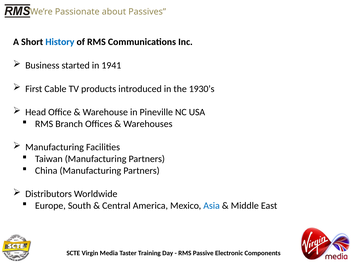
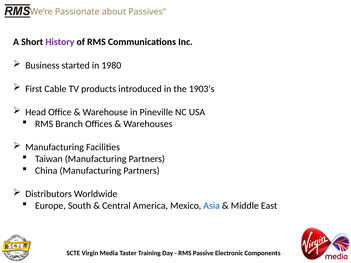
History colour: blue -> purple
1941: 1941 -> 1980
1930’s: 1930’s -> 1903’s
